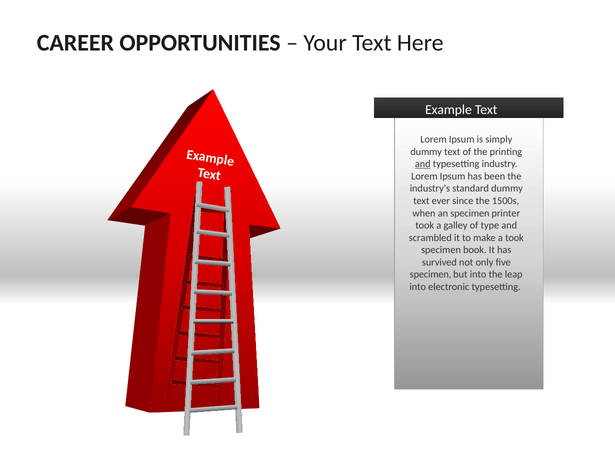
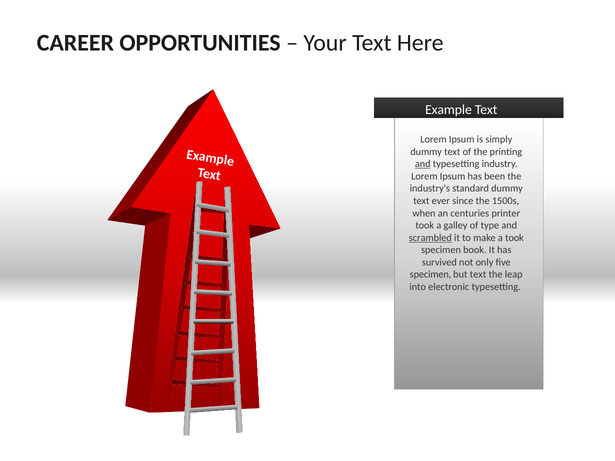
an specimen: specimen -> centuries
scrambled underline: none -> present
but into: into -> text
